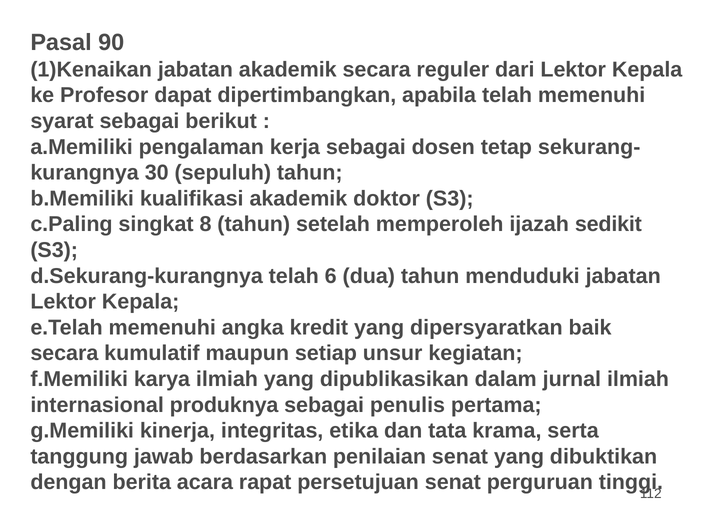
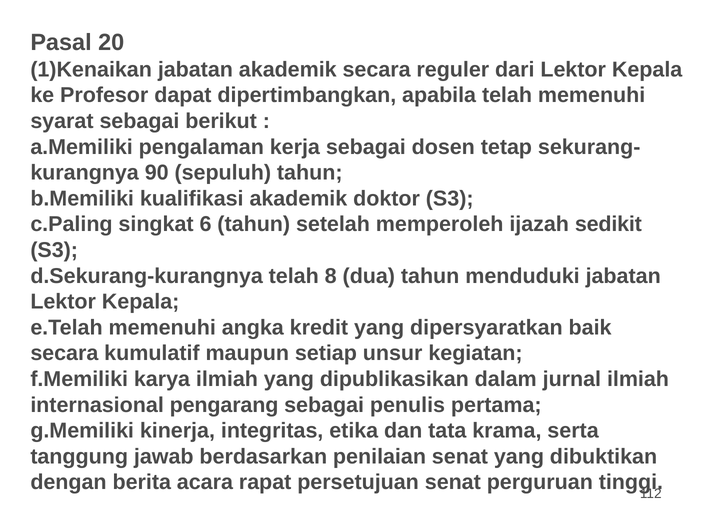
90: 90 -> 20
30: 30 -> 90
8: 8 -> 6
6: 6 -> 8
produknya: produknya -> pengarang
